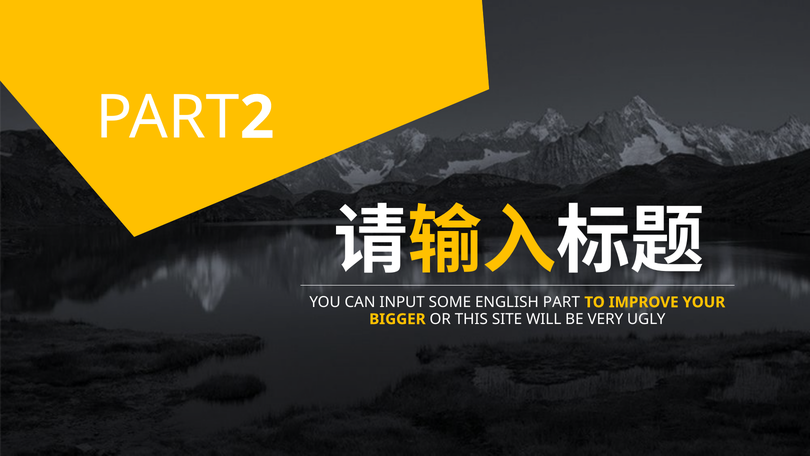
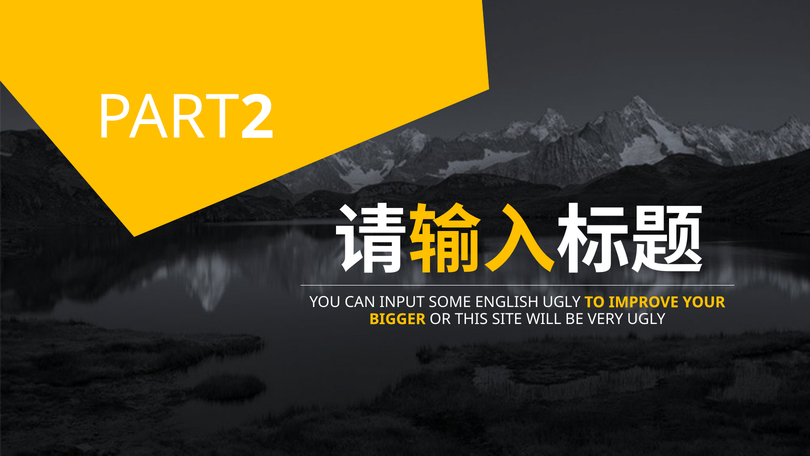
ENGLISH PART: PART -> UGLY
